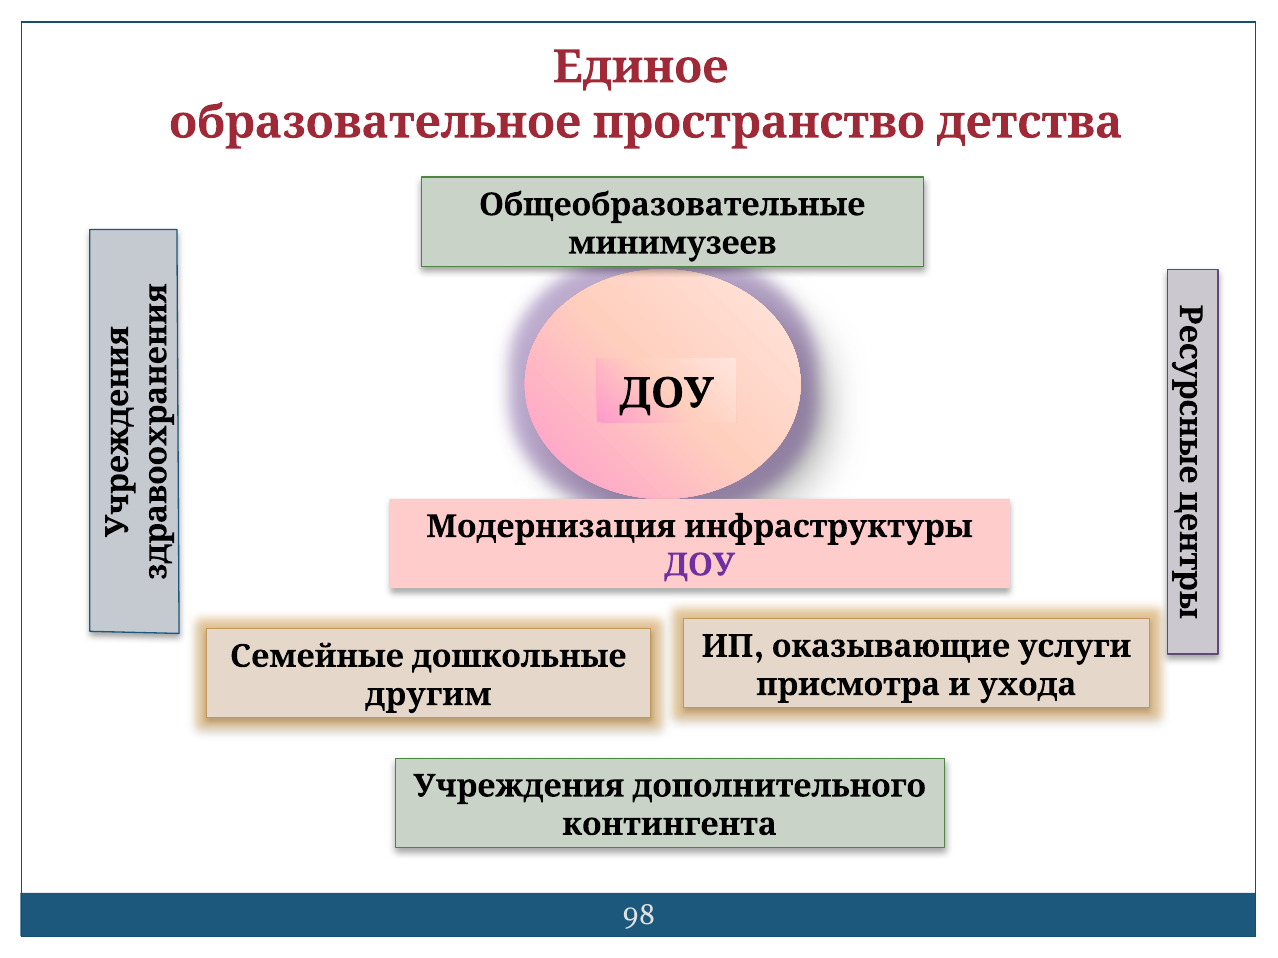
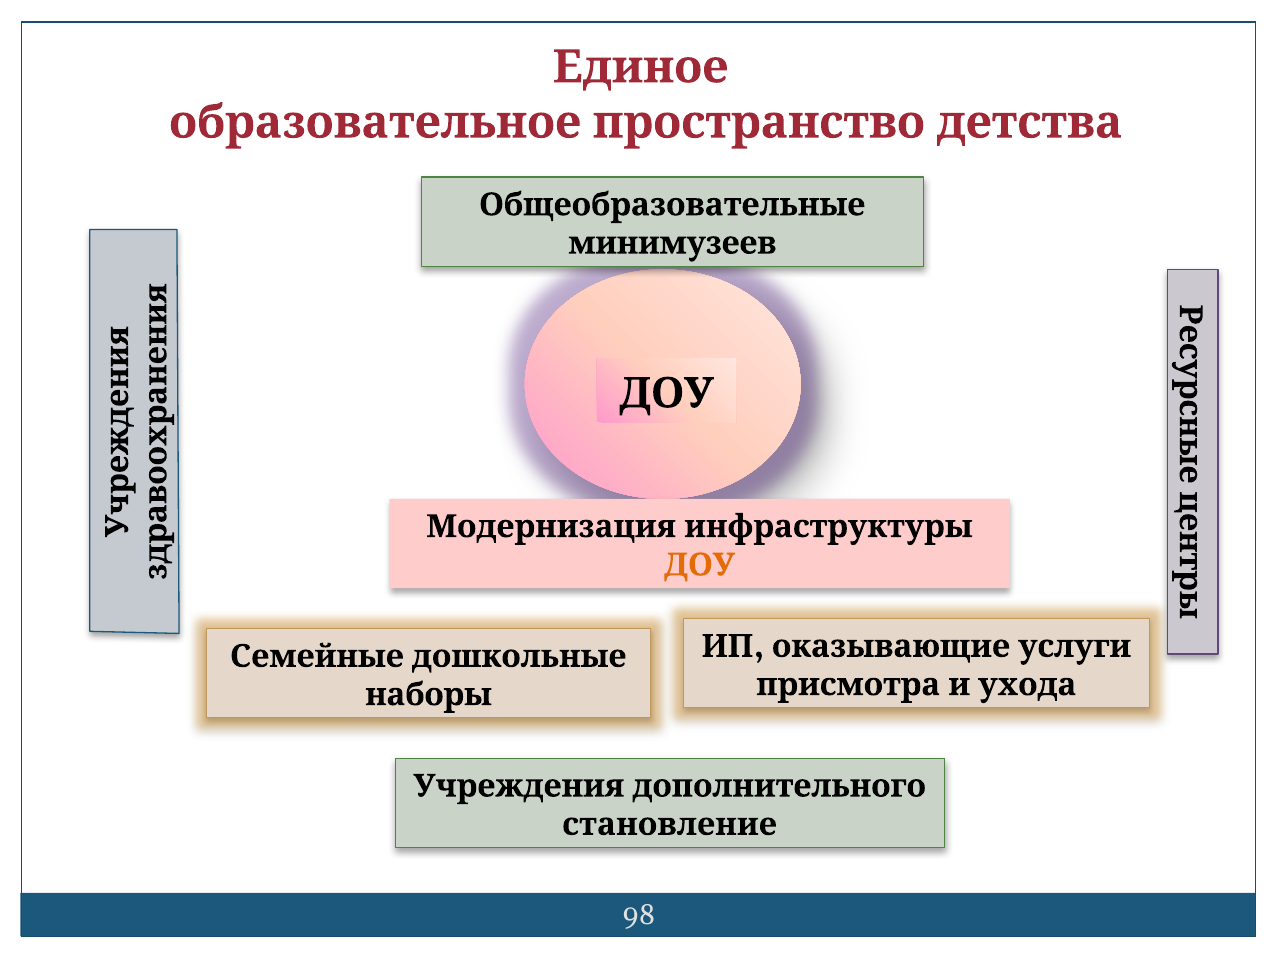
ДОУ at (700, 565) colour: purple -> orange
другим: другим -> наборы
контингента: контингента -> становление
